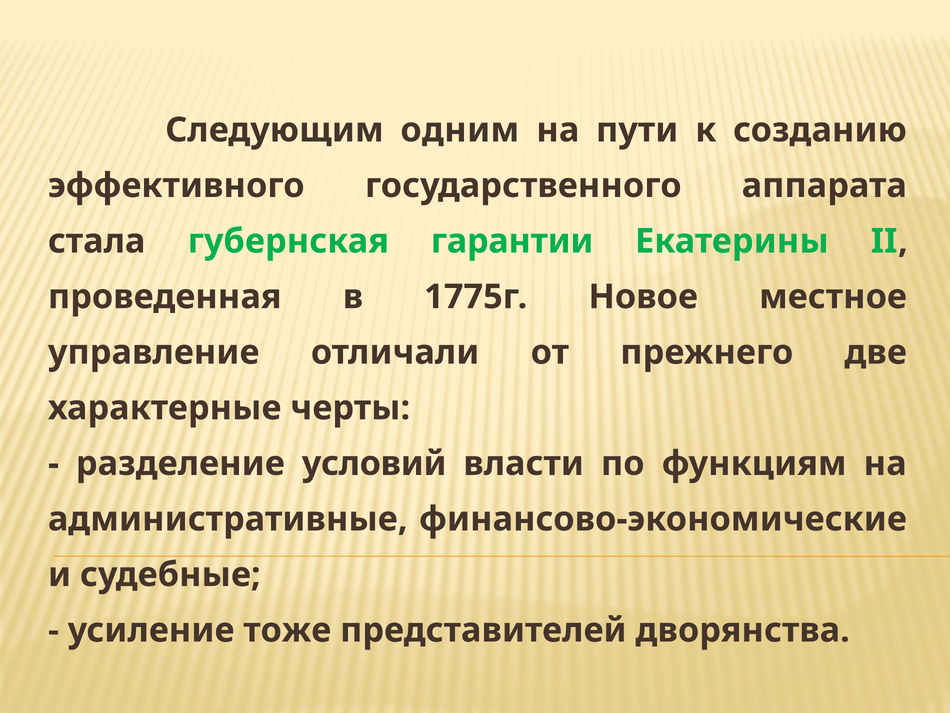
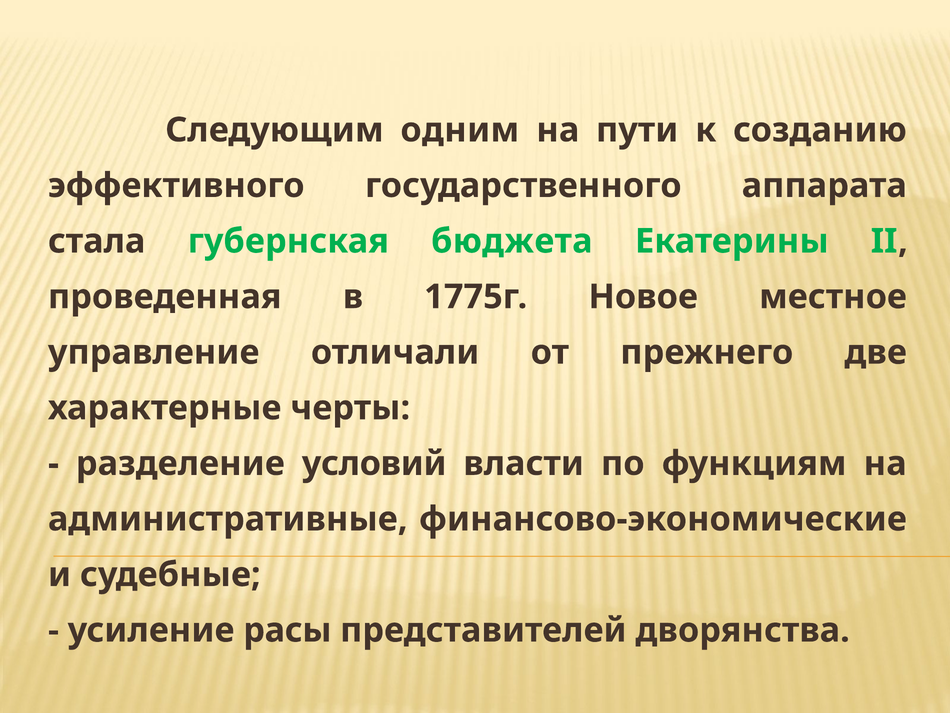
гарантии: гарантии -> бюджета
тоже: тоже -> расы
